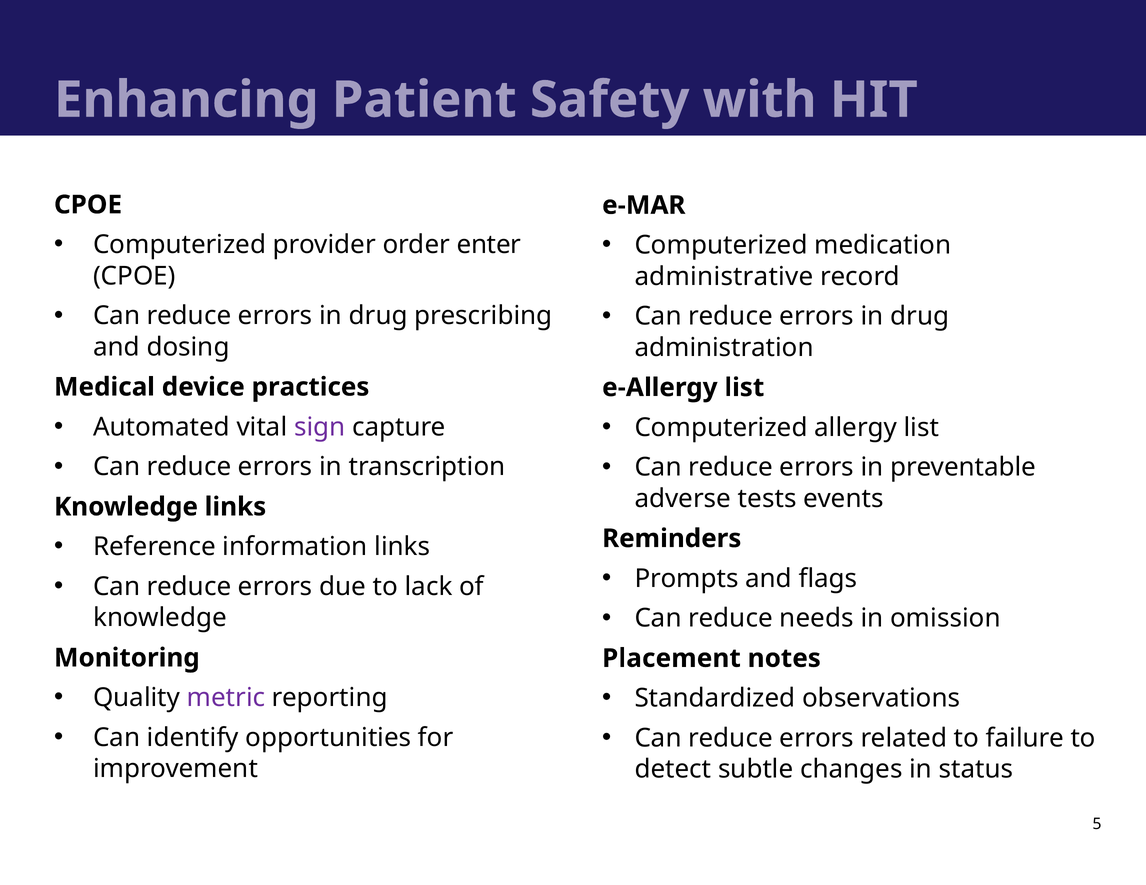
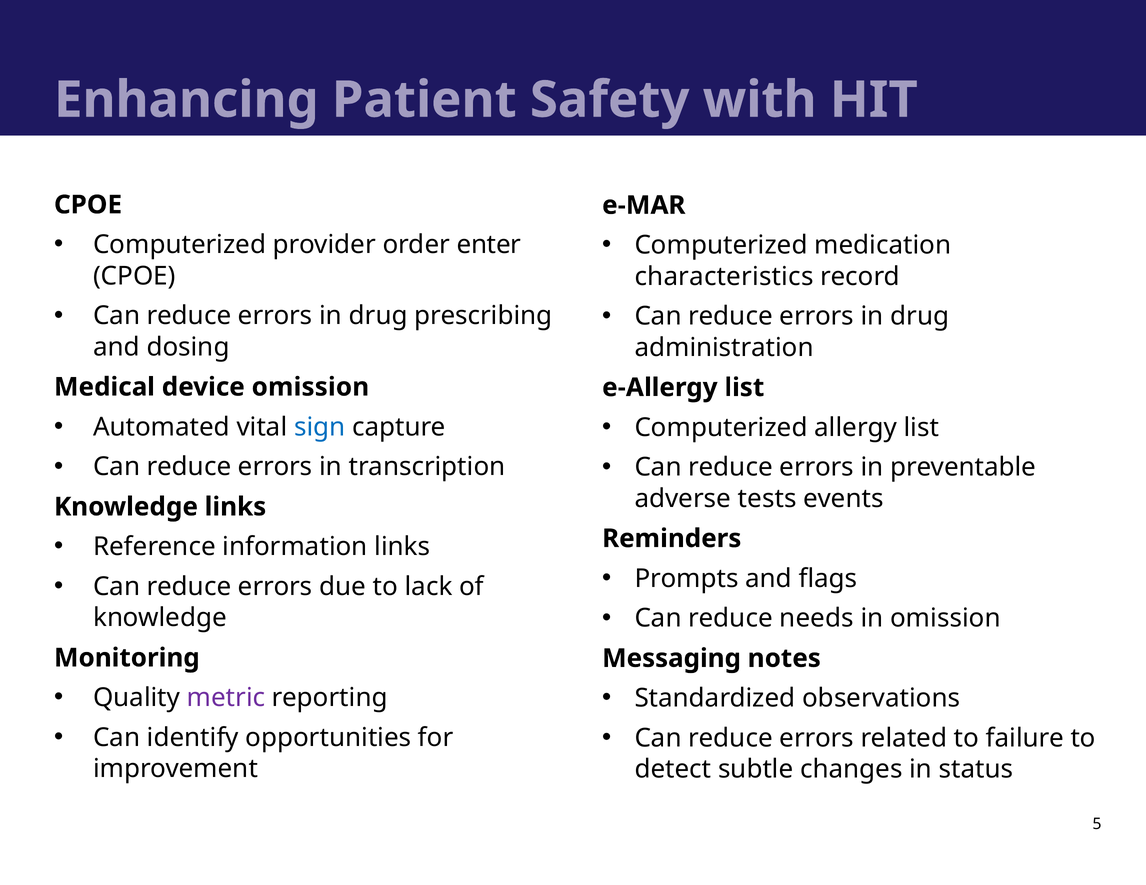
administrative: administrative -> characteristics
device practices: practices -> omission
sign colour: purple -> blue
Placement: Placement -> Messaging
